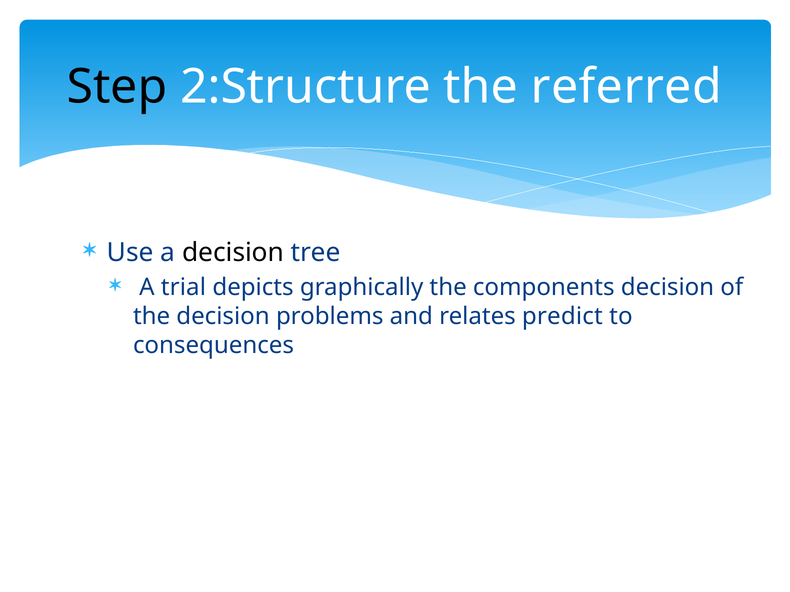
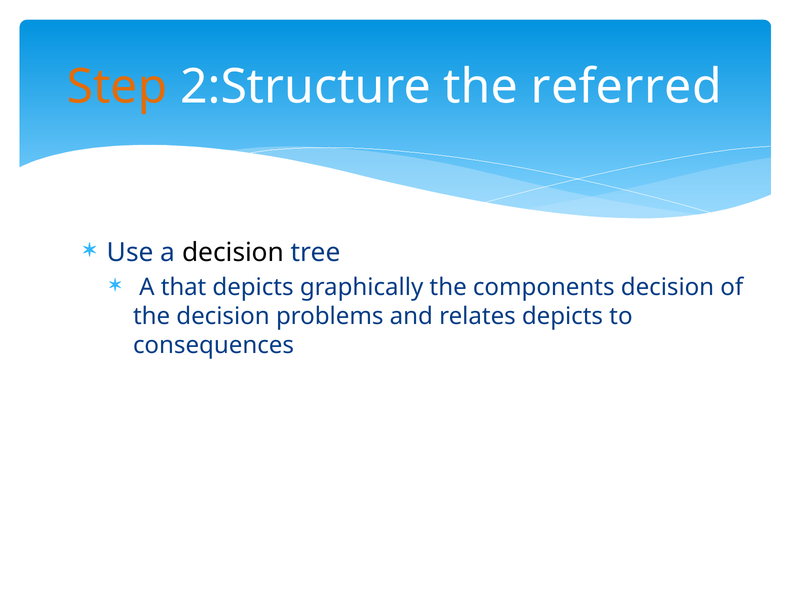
Step colour: black -> orange
trial: trial -> that
relates predict: predict -> depicts
